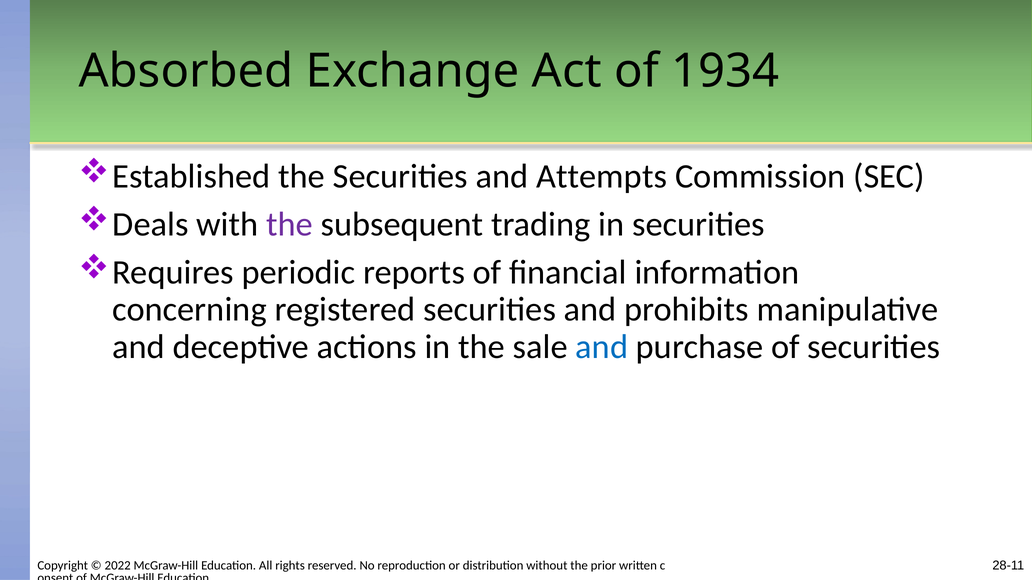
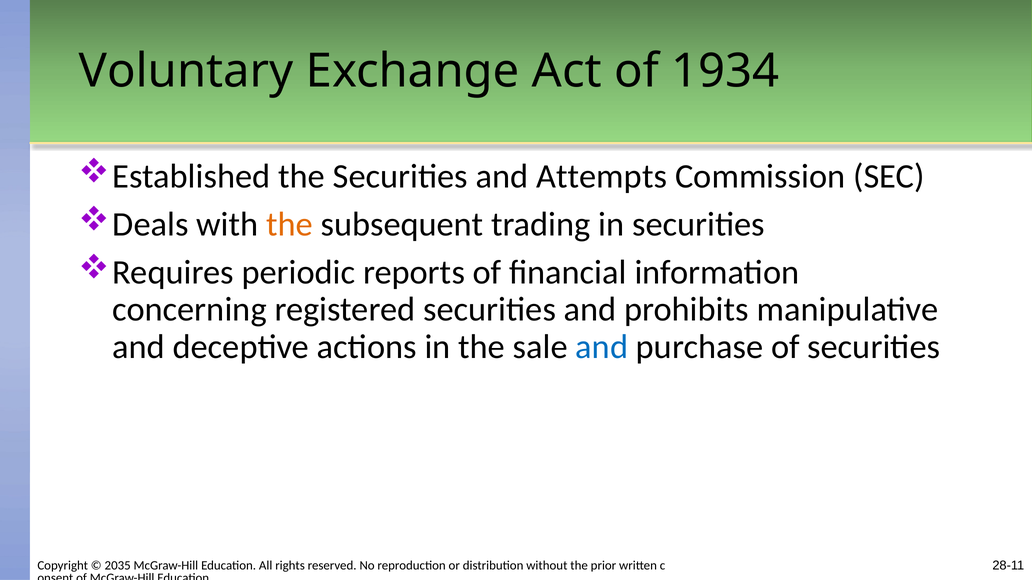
Absorbed: Absorbed -> Voluntary
the at (290, 225) colour: purple -> orange
2022: 2022 -> 2035
